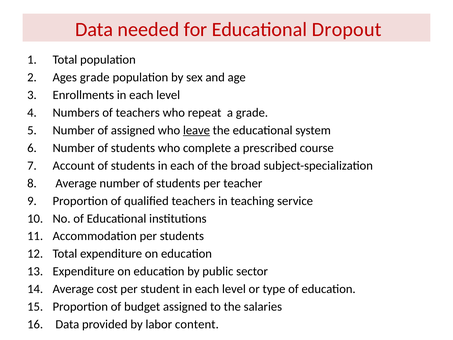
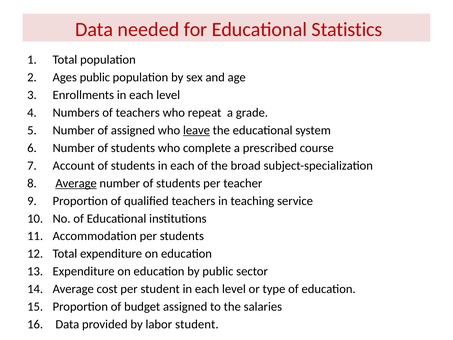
Dropout: Dropout -> Statistics
Ages grade: grade -> public
Average at (76, 183) underline: none -> present
labor content: content -> student
